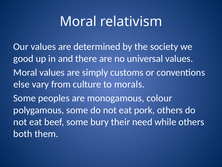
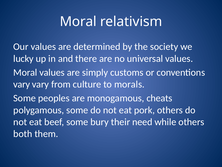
good: good -> lucky
else at (21, 84): else -> vary
colour: colour -> cheats
